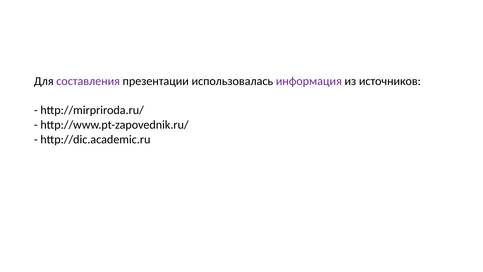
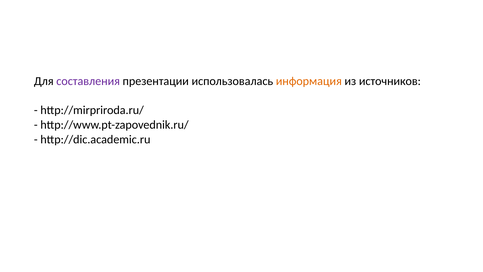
информация colour: purple -> orange
